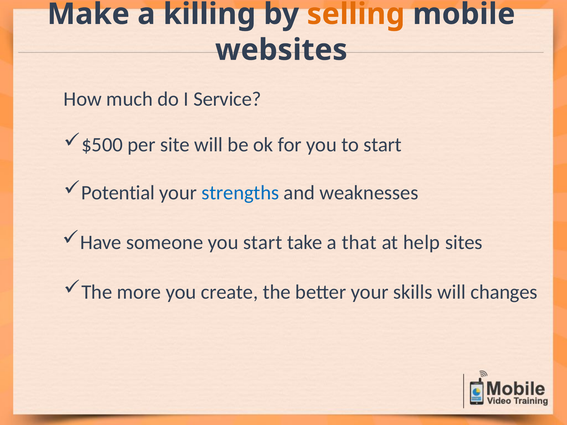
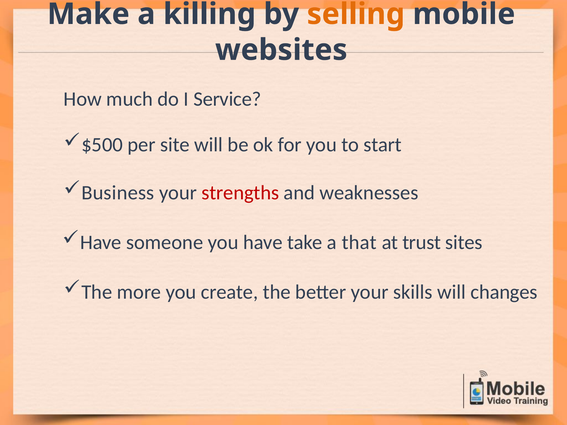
Potential: Potential -> Business
strengths colour: blue -> red
you start: start -> have
help: help -> trust
